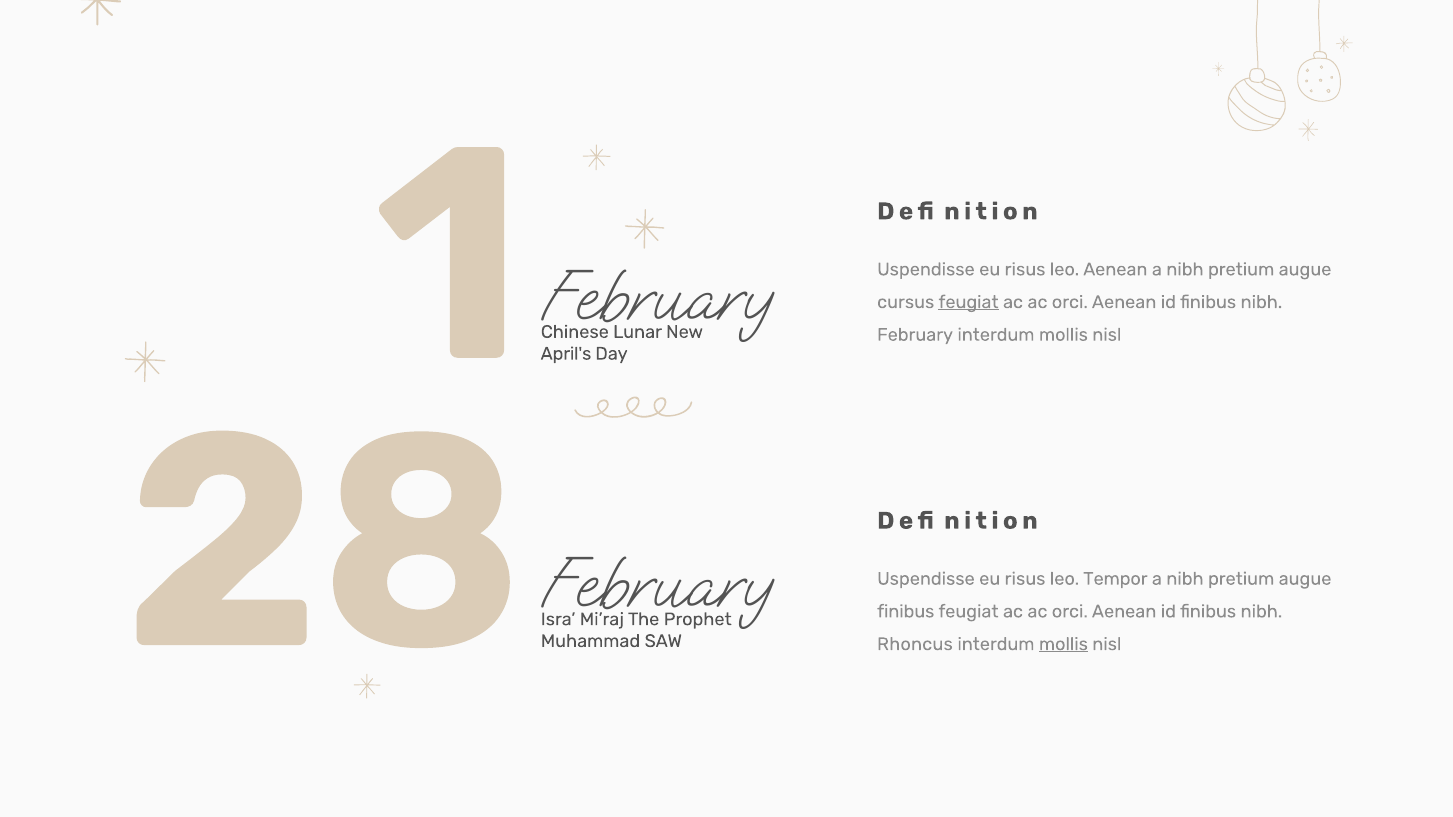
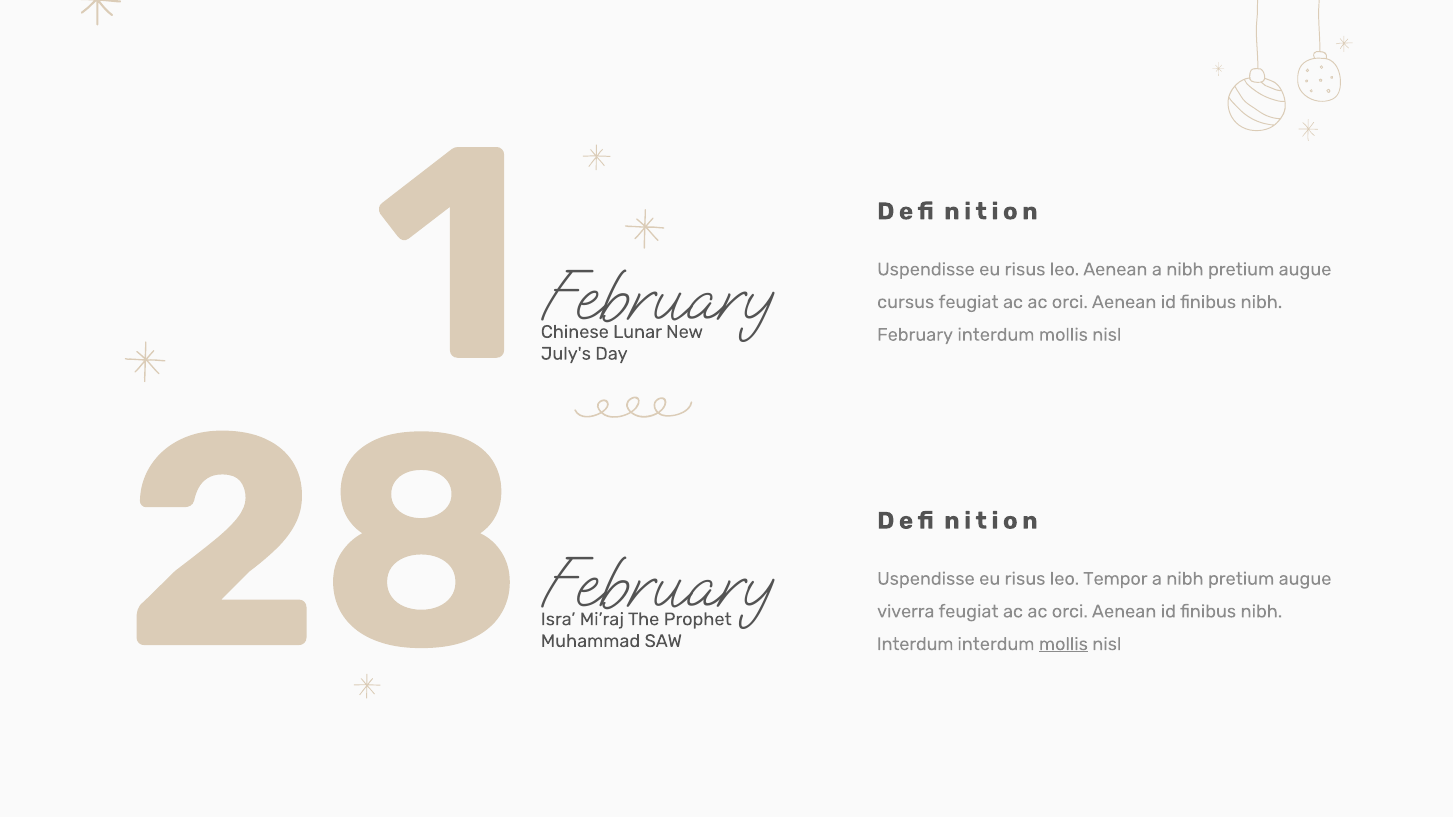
feugiat at (968, 302) underline: present -> none
April's: April's -> July's
finibus at (906, 612): finibus -> viverra
Rhoncus at (915, 644): Rhoncus -> Interdum
